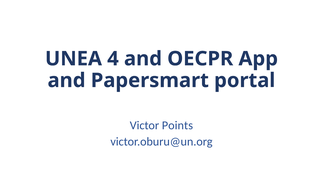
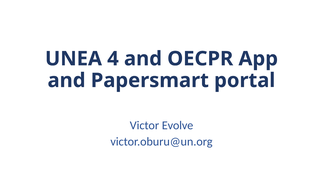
Points: Points -> Evolve
